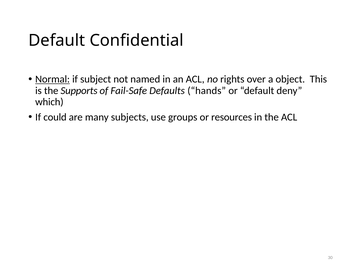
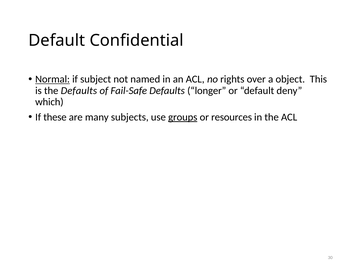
the Supports: Supports -> Defaults
hands: hands -> longer
could: could -> these
groups underline: none -> present
